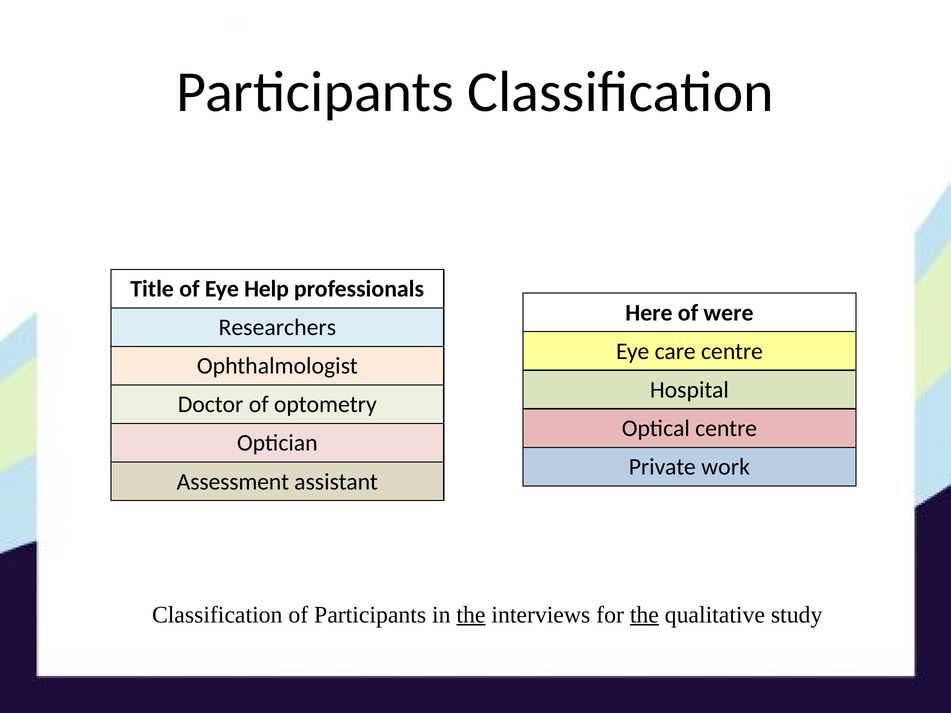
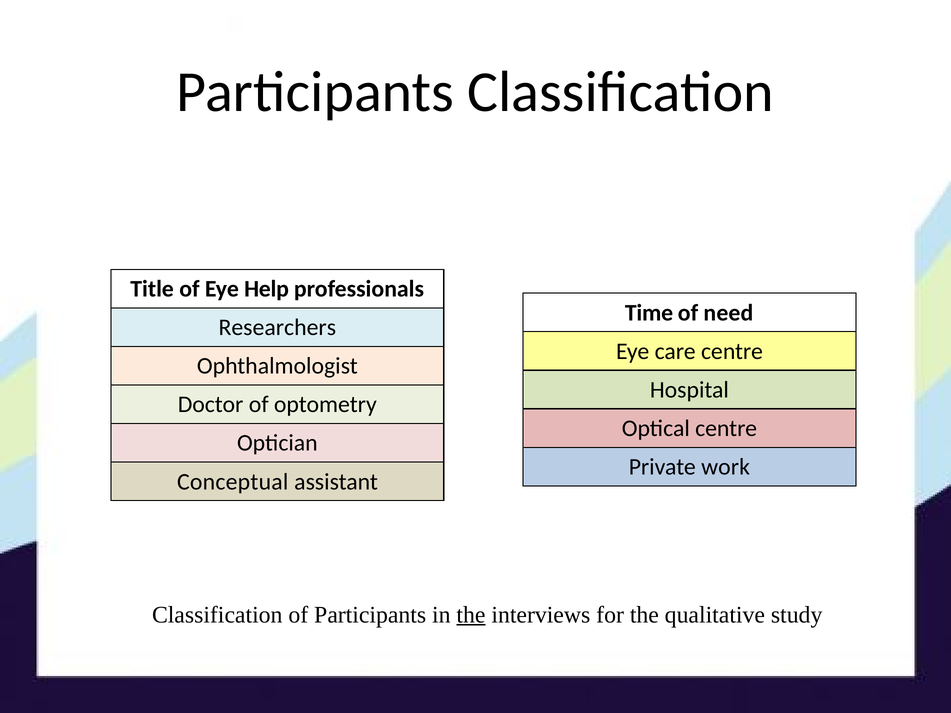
Here: Here -> Time
were: were -> need
Assessment: Assessment -> Conceptual
the at (644, 615) underline: present -> none
